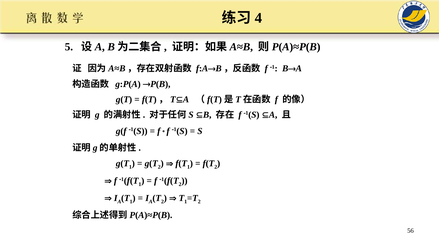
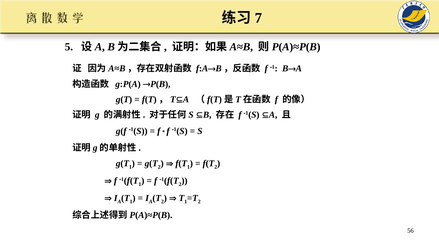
4: 4 -> 7
